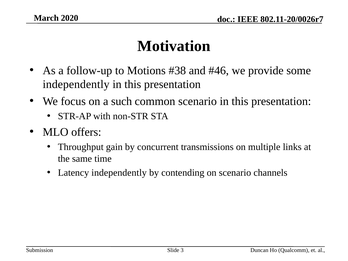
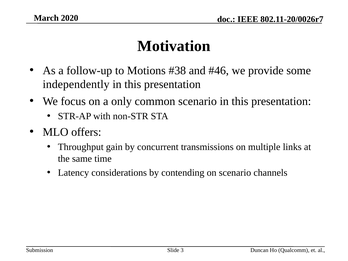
such: such -> only
Latency independently: independently -> considerations
